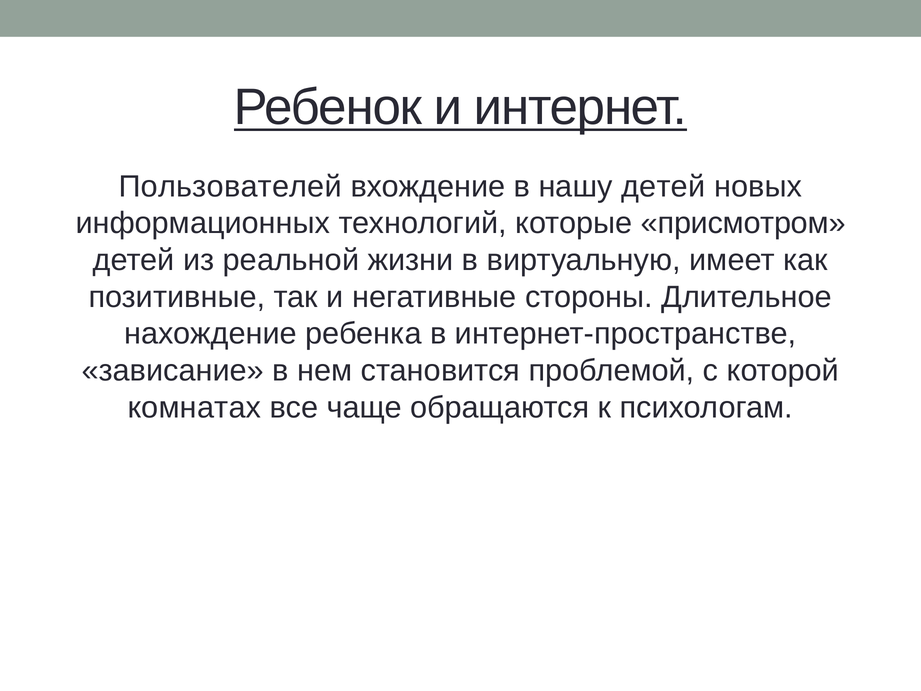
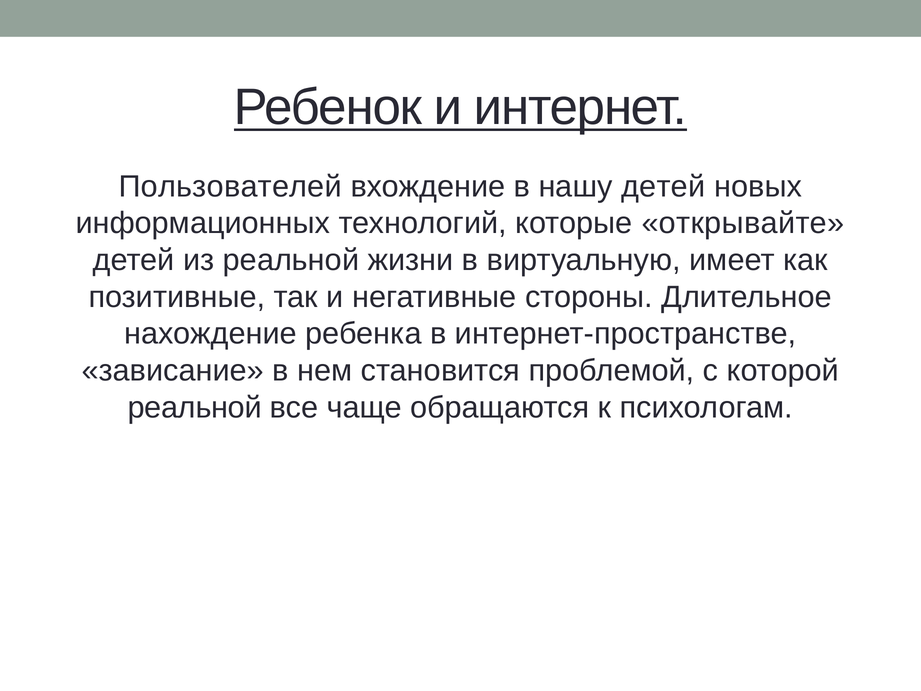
присмотром: присмотром -> открывайте
комнатах at (195, 407): комнатах -> реальной
